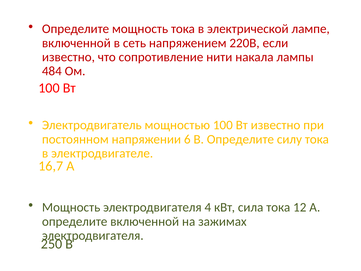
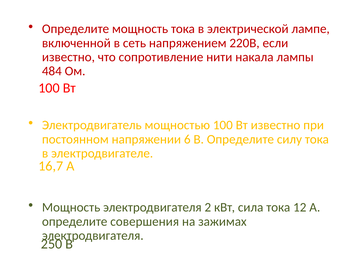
4: 4 -> 2
определите включенной: включенной -> совершения
